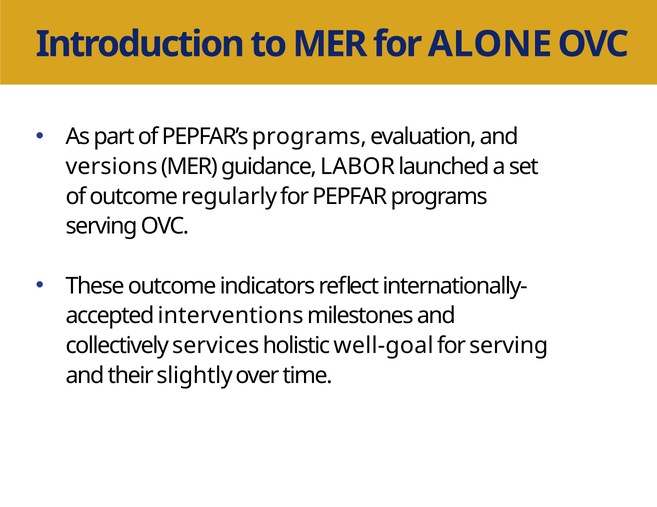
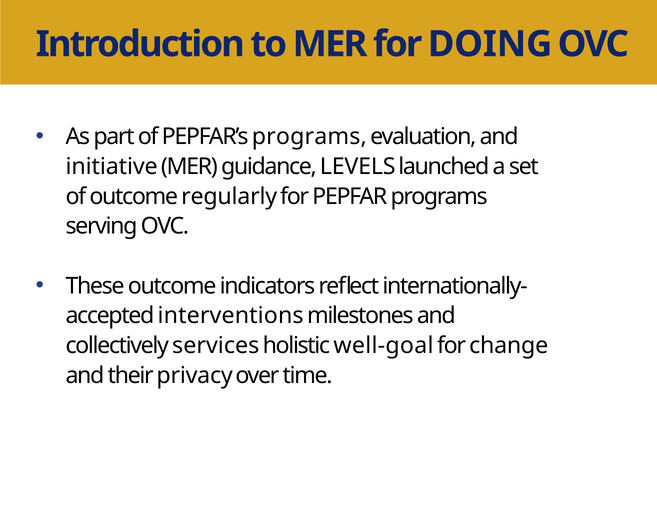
ALONE: ALONE -> DOING
versions: versions -> initiative
LABOR: LABOR -> LEVELS
for serving: serving -> change
slightly: slightly -> privacy
